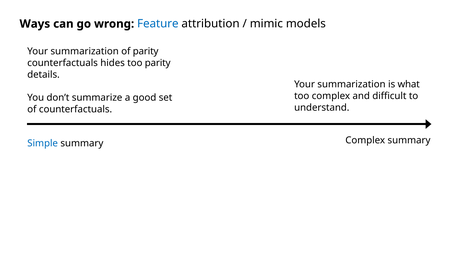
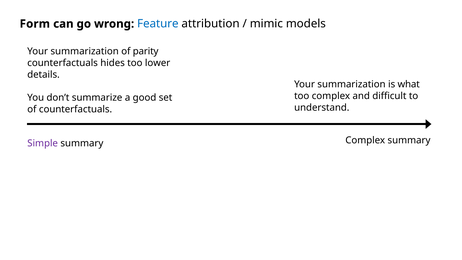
Ways: Ways -> Form
too parity: parity -> lower
Simple colour: blue -> purple
